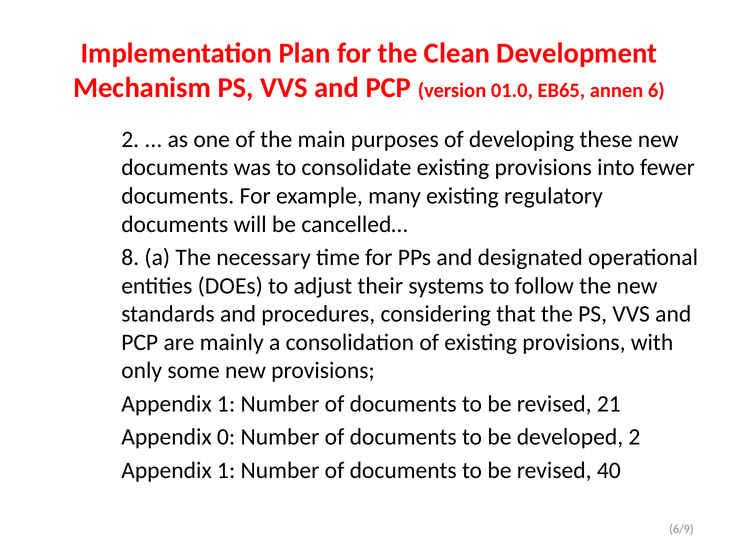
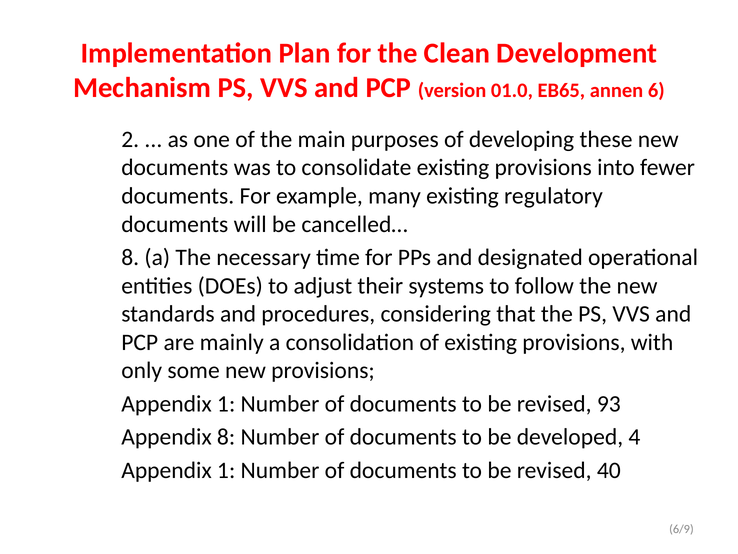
21: 21 -> 93
Appendix 0: 0 -> 8
developed 2: 2 -> 4
